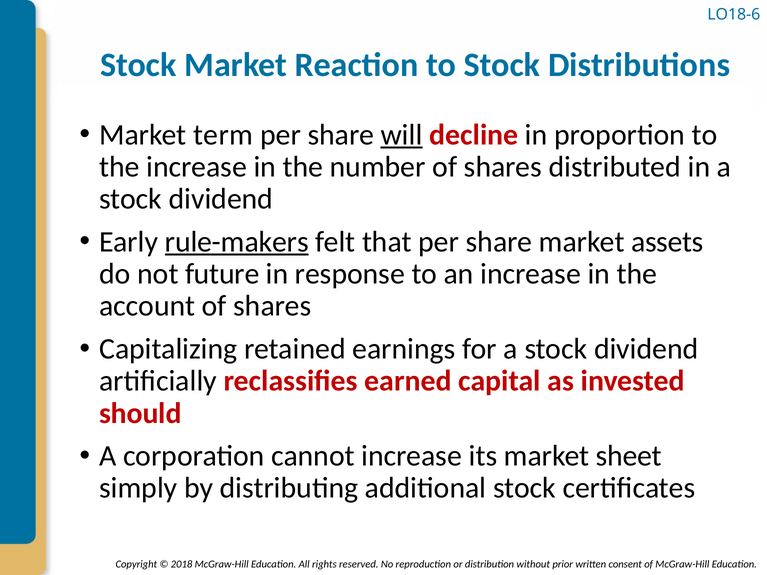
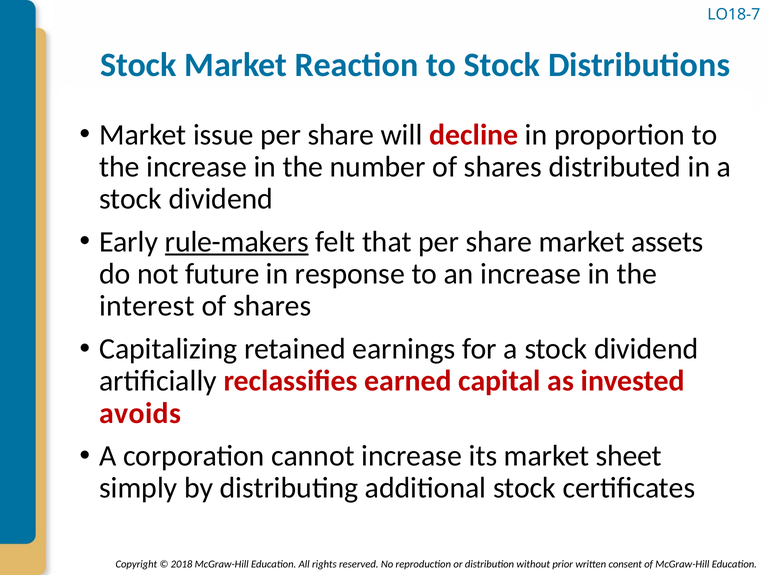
LO18-6: LO18-6 -> LO18-7
term: term -> issue
will underline: present -> none
account: account -> interest
should: should -> avoids
